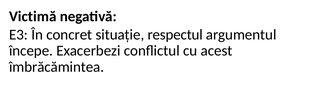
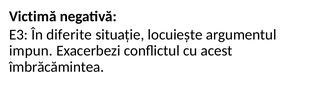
concret: concret -> diferite
respectul: respectul -> locuiește
începe: începe -> impun
